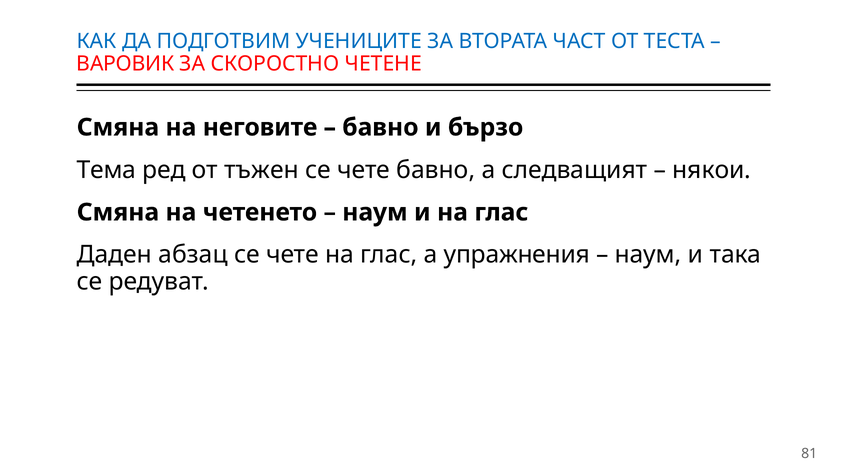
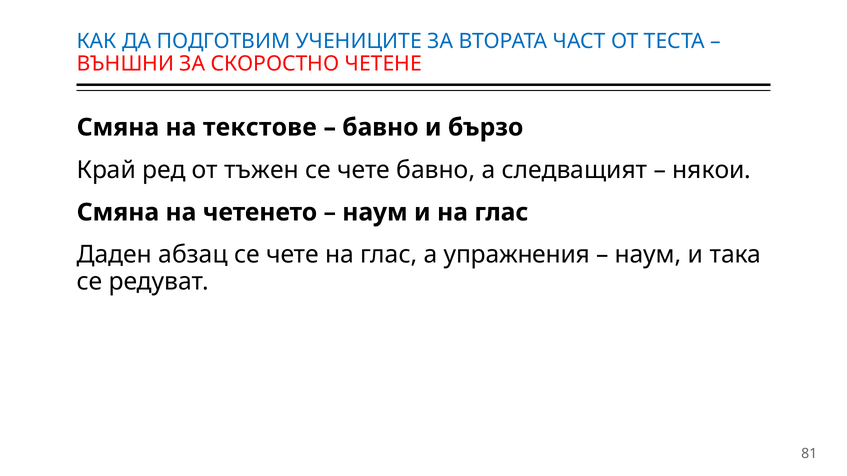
ВАРОВИК: ВАРОВИК -> ВЪНШНИ
неговите: неговите -> текстове
Тема: Тема -> Край
